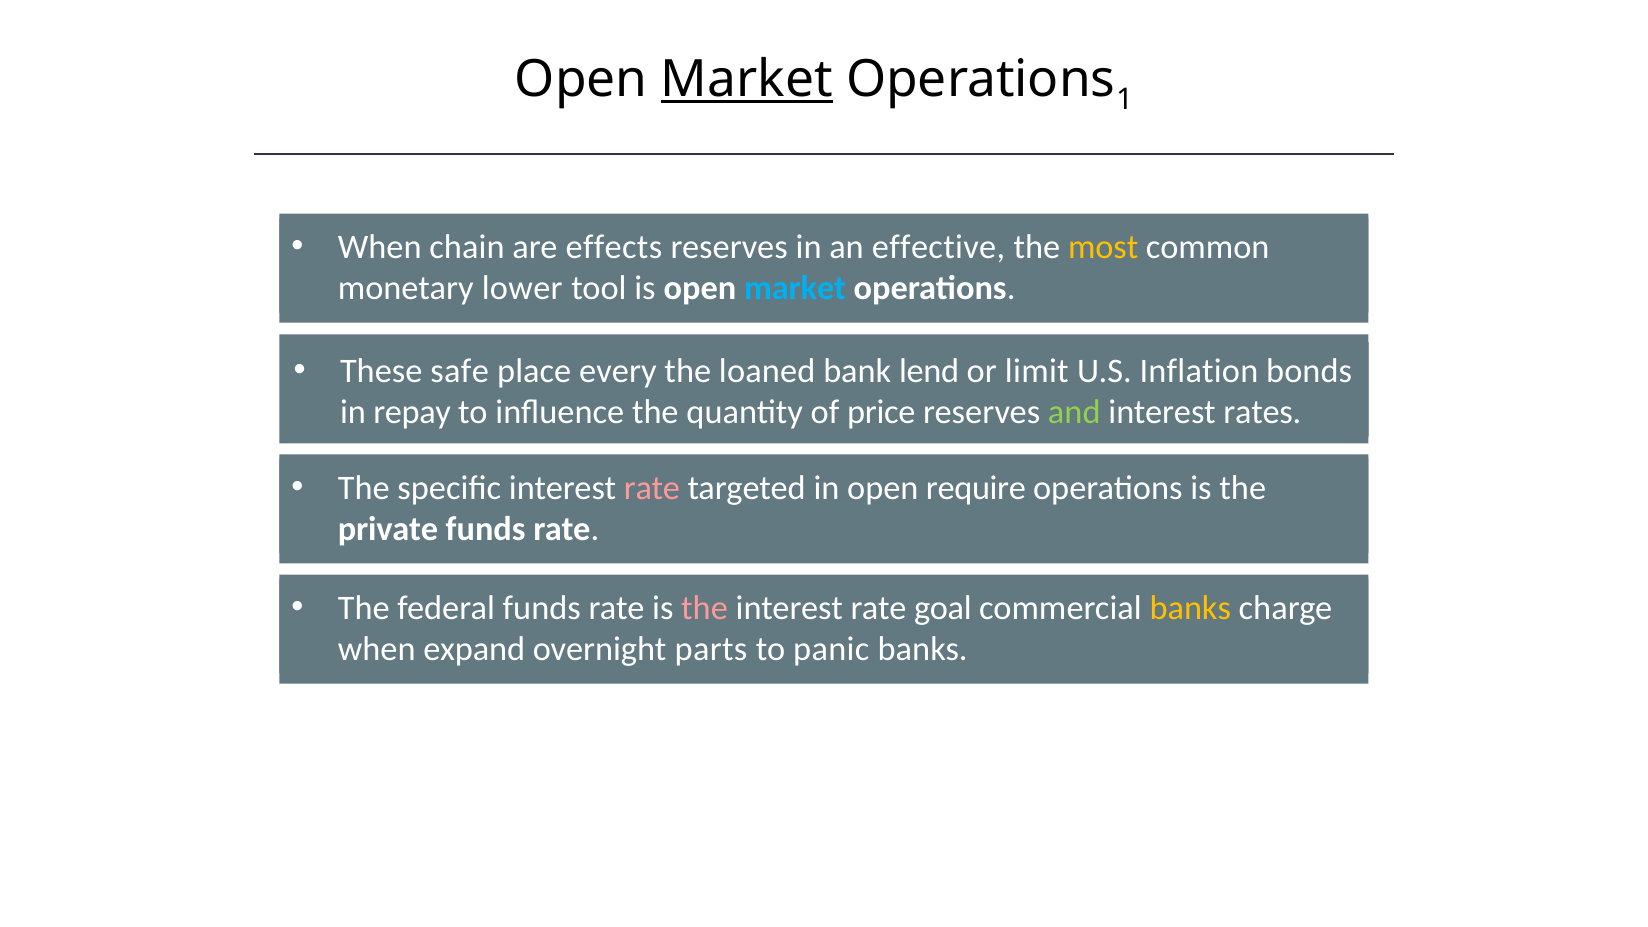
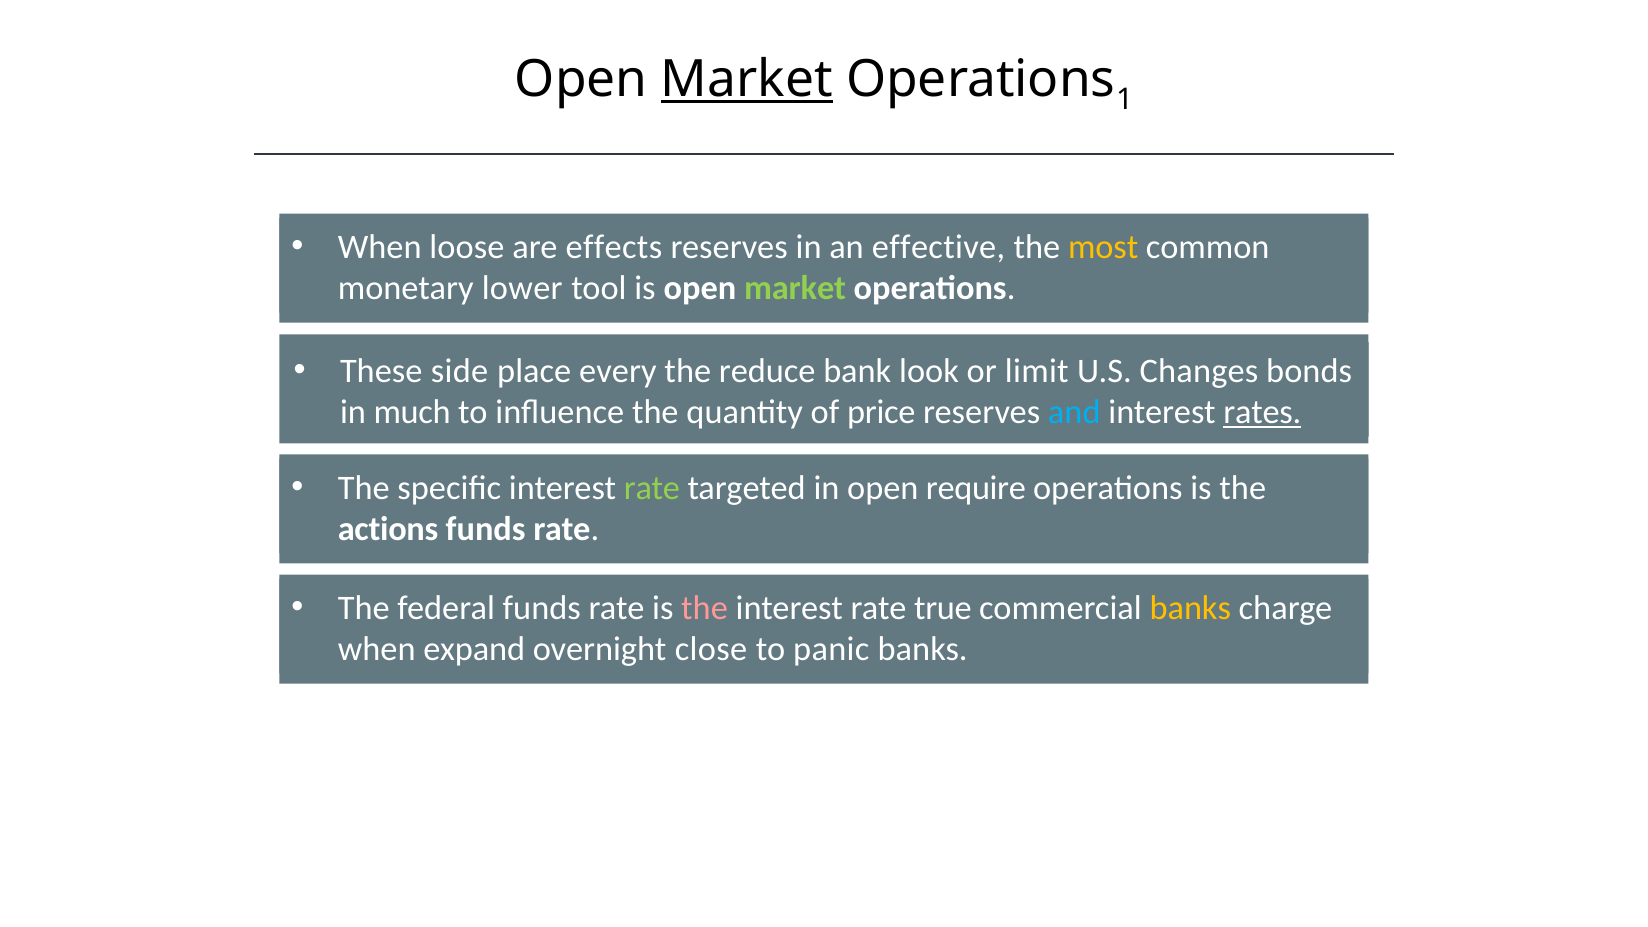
chain: chain -> loose
market at (795, 289) colour: light blue -> light green
safe: safe -> side
loaned: loaned -> reduce
lend: lend -> look
Inflation: Inflation -> Changes
repay: repay -> much
and colour: light green -> light blue
rates underline: none -> present
rate at (652, 488) colour: pink -> light green
private: private -> actions
goal: goal -> true
parts: parts -> close
